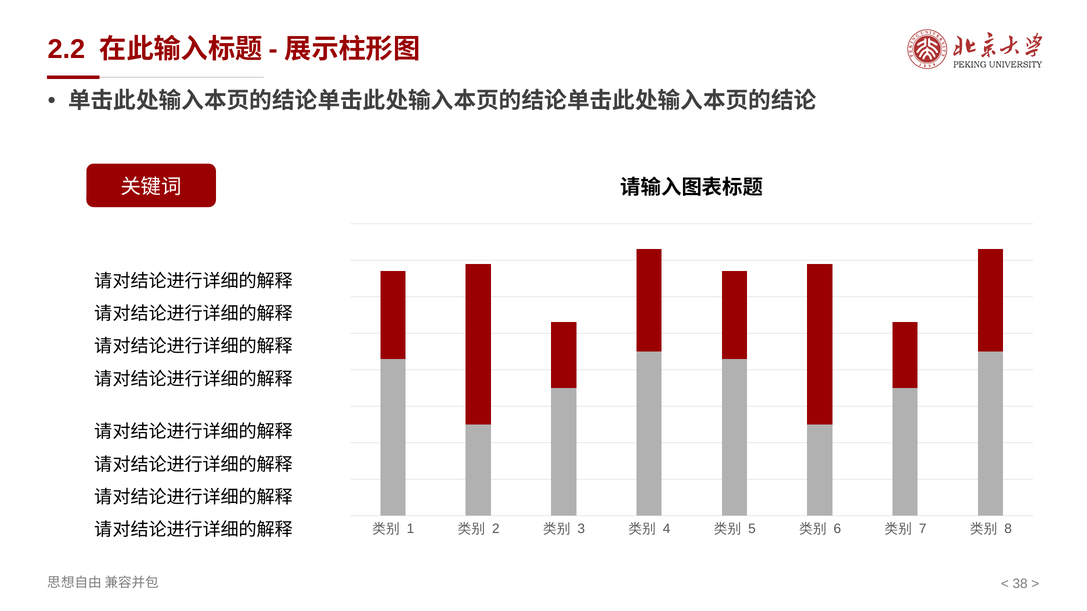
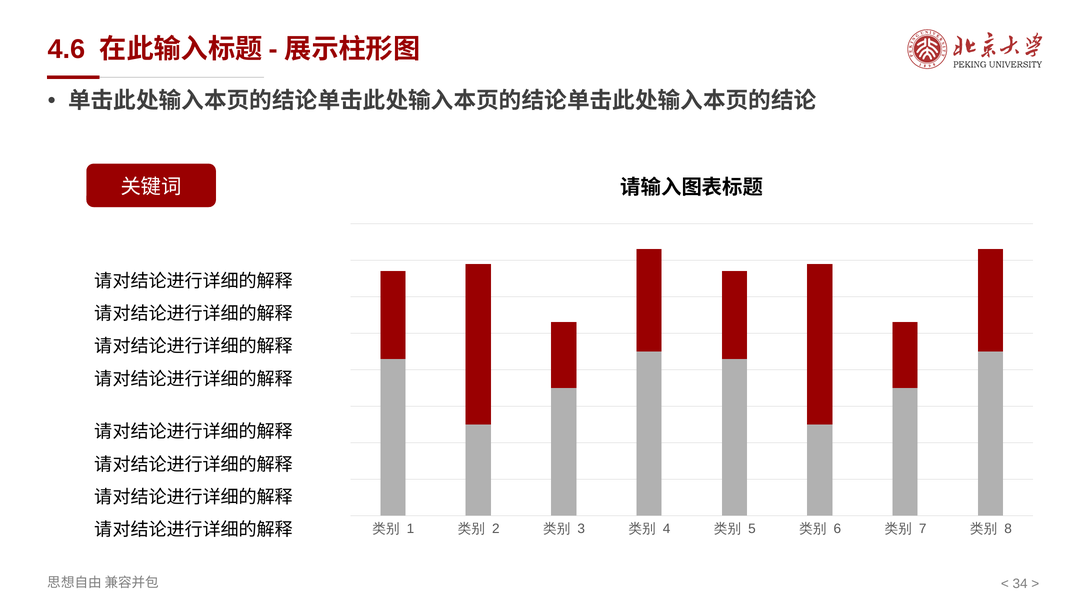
2.2: 2.2 -> 4.6
38: 38 -> 34
